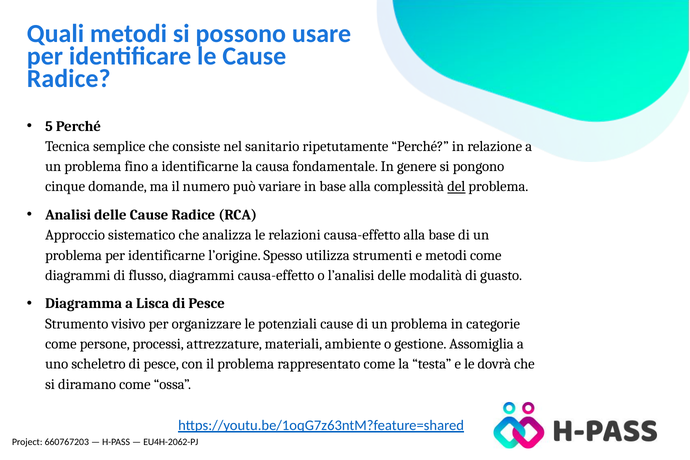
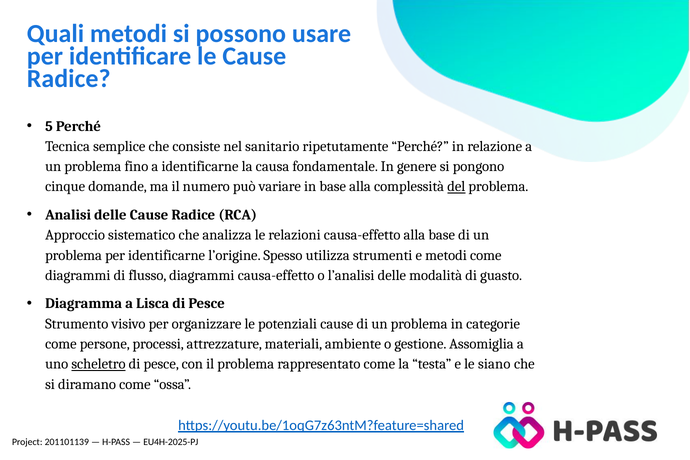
scheletro underline: none -> present
dovrà: dovrà -> siano
660767203: 660767203 -> 201101139
EU4H-2062-PJ: EU4H-2062-PJ -> EU4H-2025-PJ
